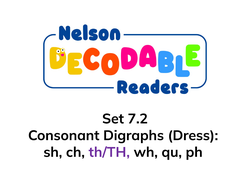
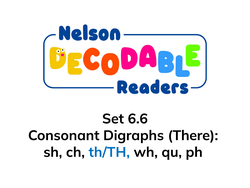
7.2: 7.2 -> 6.6
Dress: Dress -> There
th/TH colour: purple -> blue
